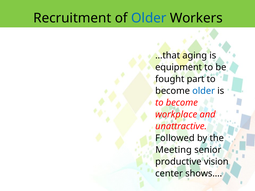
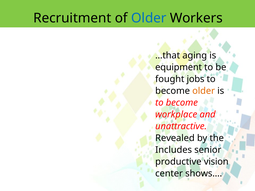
part: part -> jobs
older at (204, 91) colour: blue -> orange
Followed: Followed -> Revealed
Meeting: Meeting -> Includes
